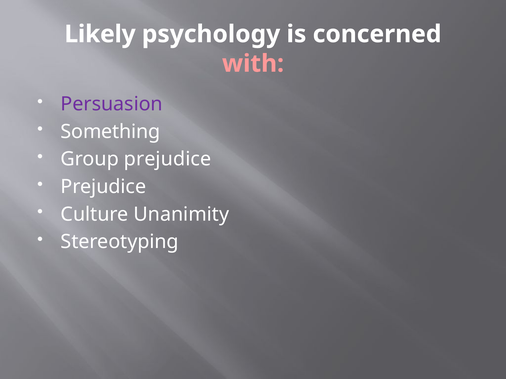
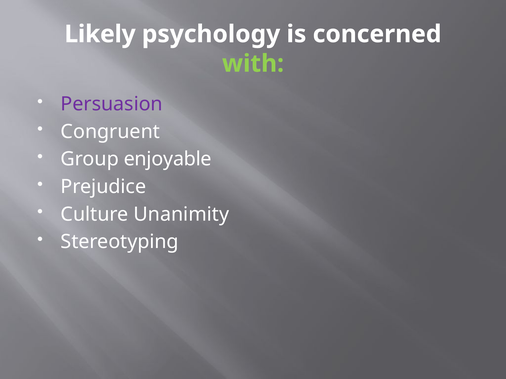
with colour: pink -> light green
Something: Something -> Congruent
Group prejudice: prejudice -> enjoyable
